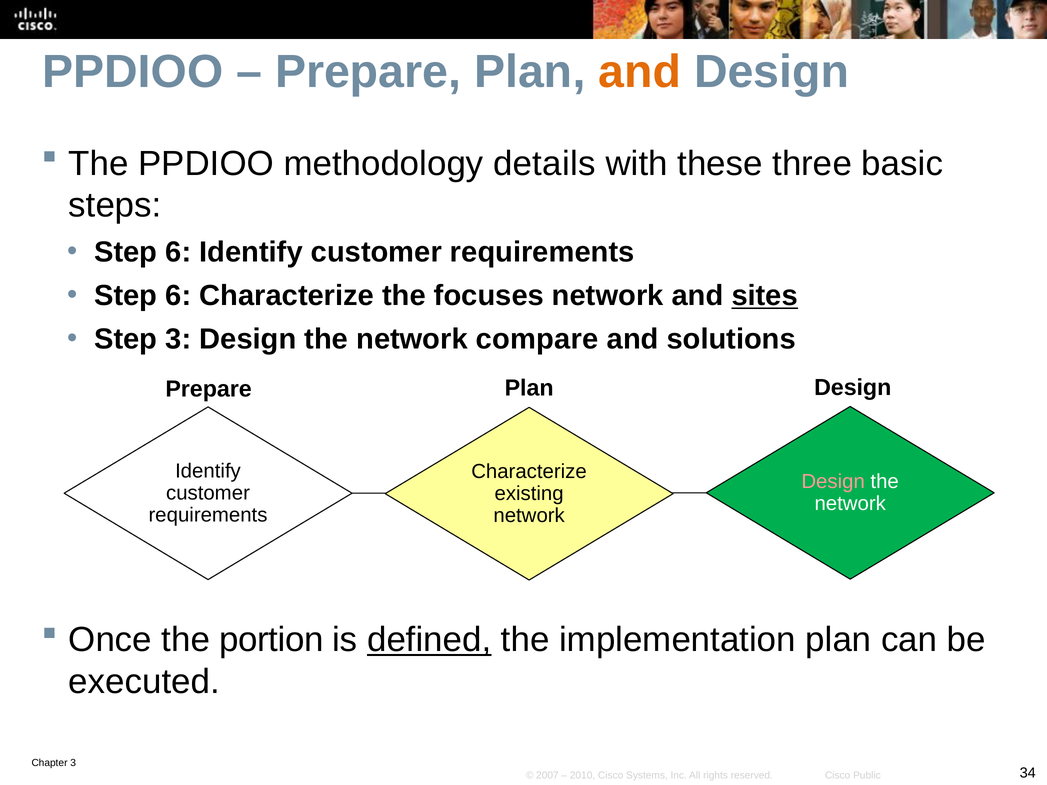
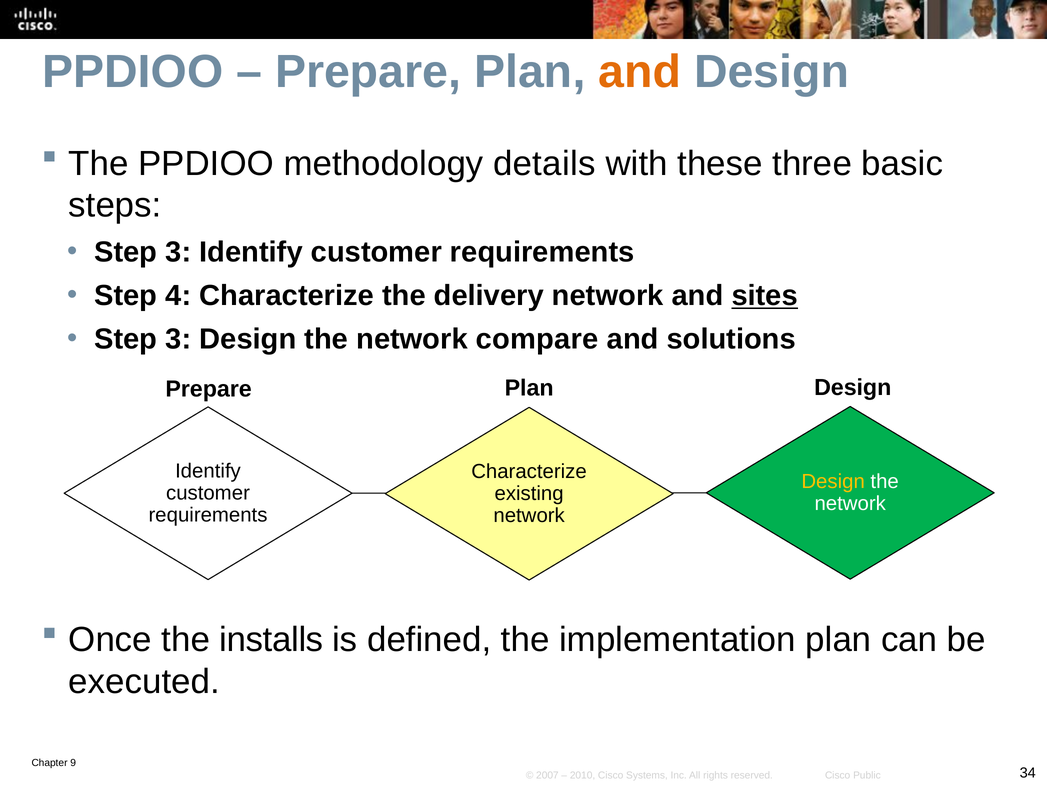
6 at (178, 252): 6 -> 3
6 at (178, 296): 6 -> 4
focuses: focuses -> delivery
Design at (833, 482) colour: pink -> yellow
portion: portion -> installs
defined underline: present -> none
3 at (73, 763): 3 -> 9
